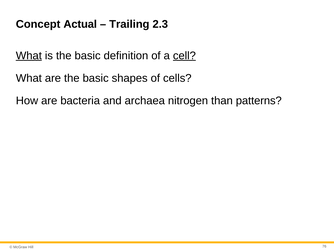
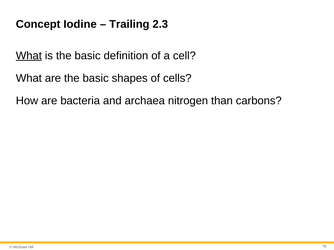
Actual: Actual -> Iodine
cell underline: present -> none
patterns: patterns -> carbons
